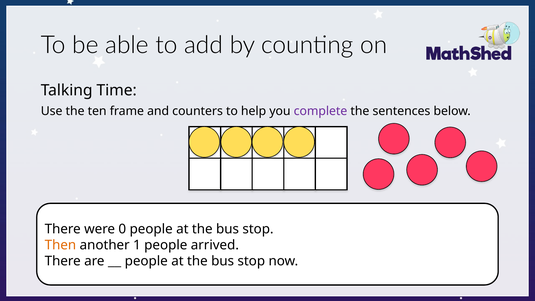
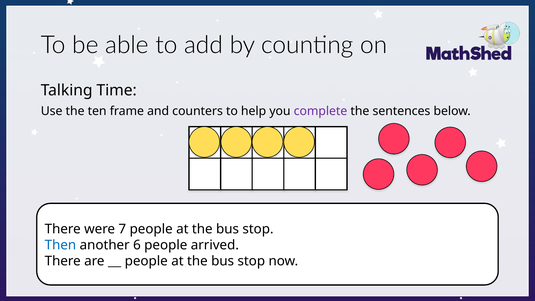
0: 0 -> 7
Then colour: orange -> blue
1: 1 -> 6
